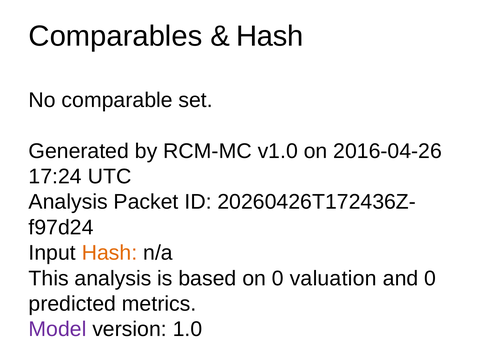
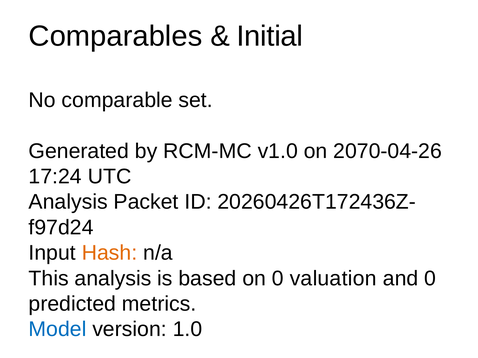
Hash at (270, 36): Hash -> Initial
2016-04-26: 2016-04-26 -> 2070-04-26
Model colour: purple -> blue
